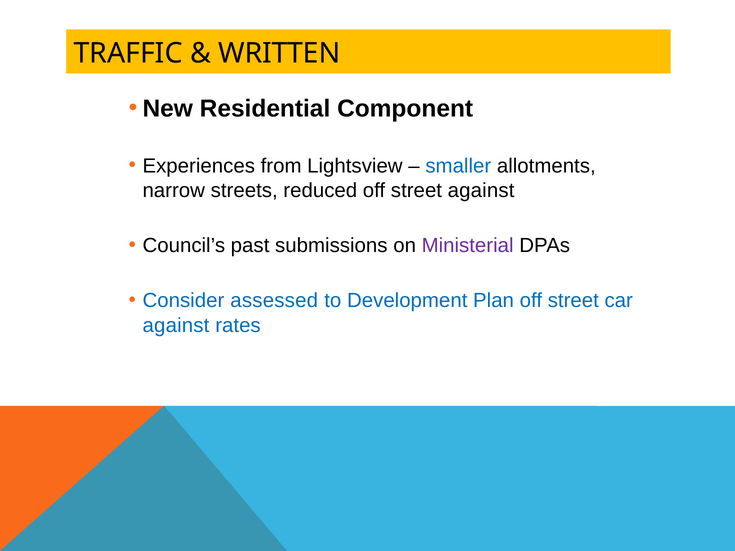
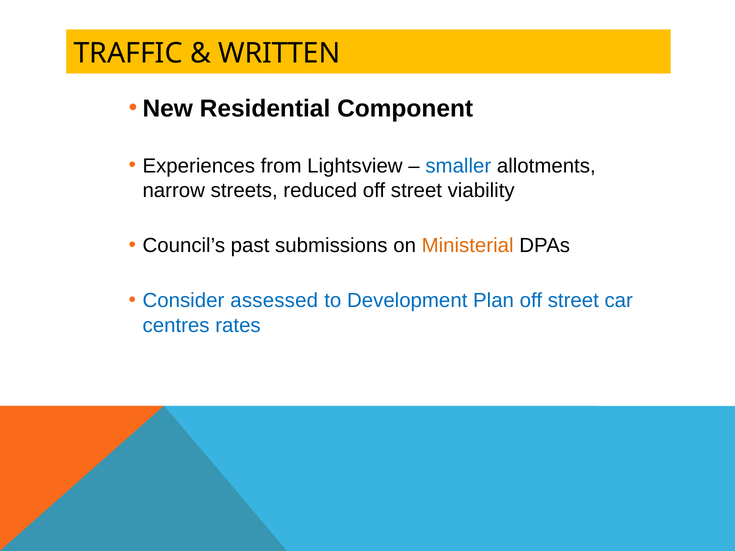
street against: against -> viability
Ministerial colour: purple -> orange
against at (176, 325): against -> centres
